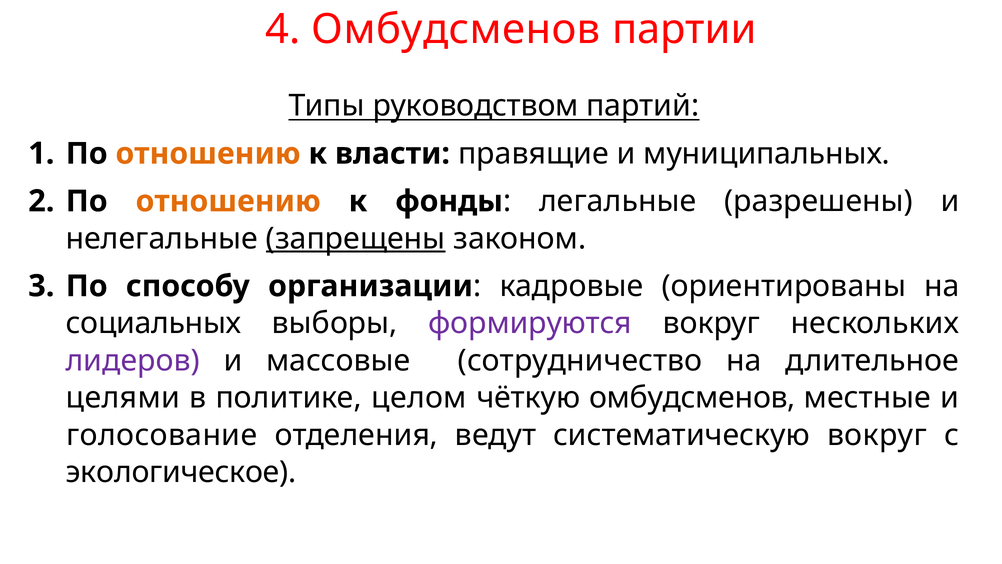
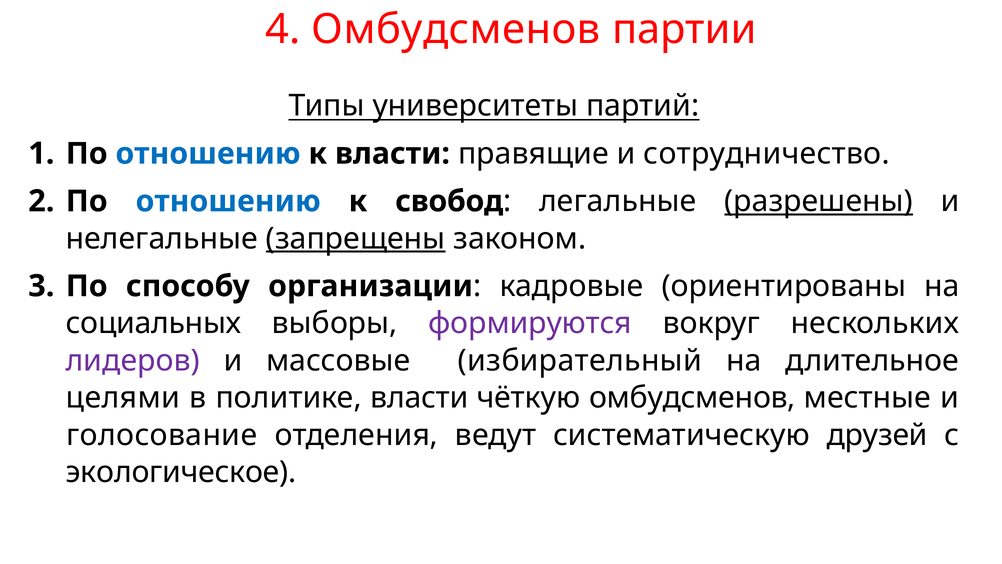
руководством: руководством -> университеты
отношению at (208, 154) colour: orange -> blue
муниципальных: муниципальных -> сотрудничество
отношению at (228, 201) colour: orange -> blue
фонды: фонды -> свобод
разрешены underline: none -> present
сотрудничество: сотрудничество -> избирательный
политике целом: целом -> власти
систематическую вокруг: вокруг -> друзей
